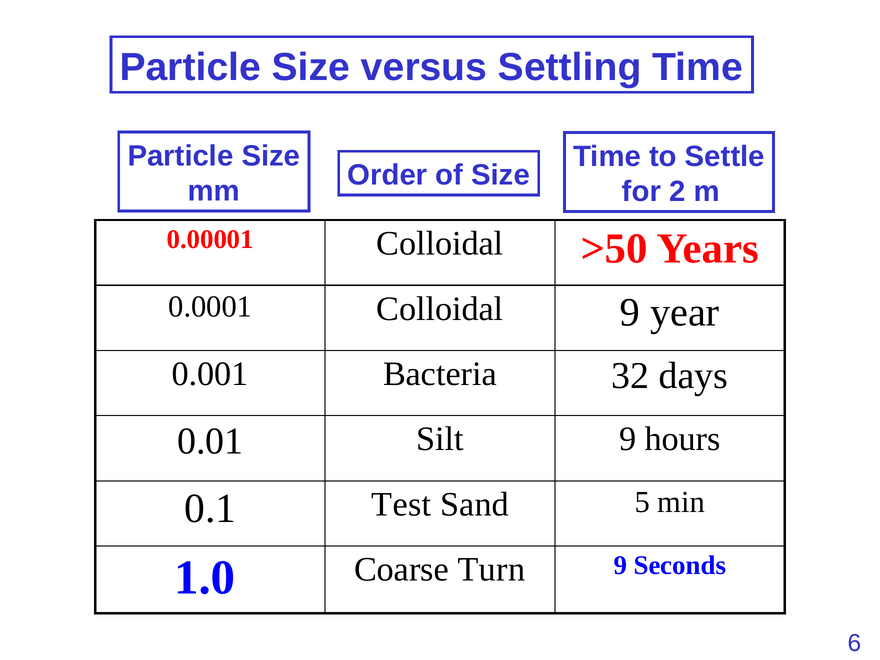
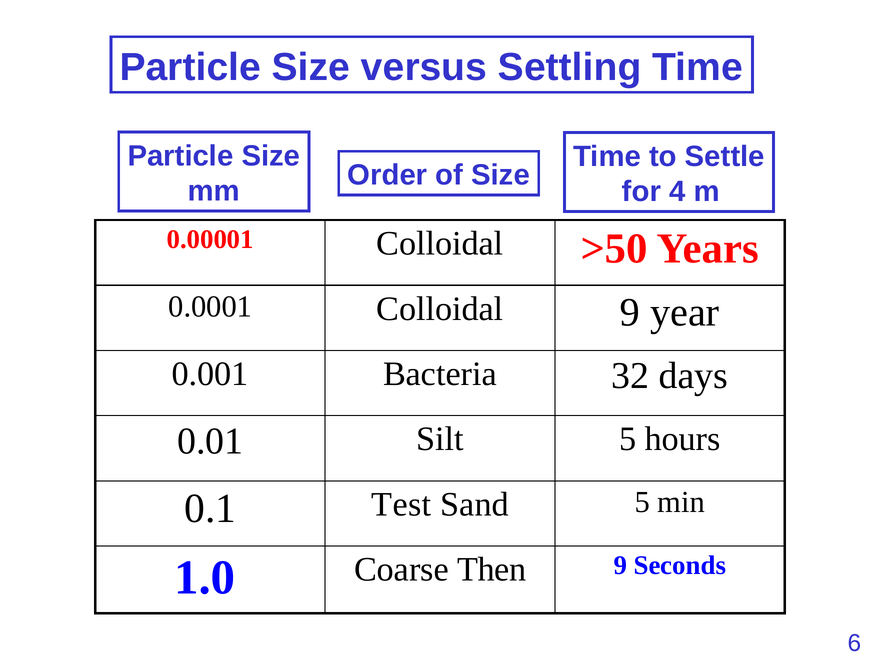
2: 2 -> 4
Silt 9: 9 -> 5
Turn: Turn -> Then
